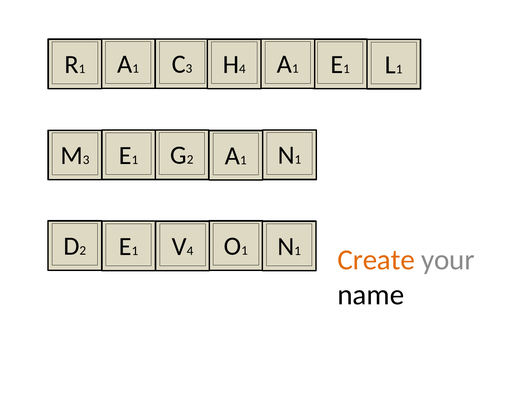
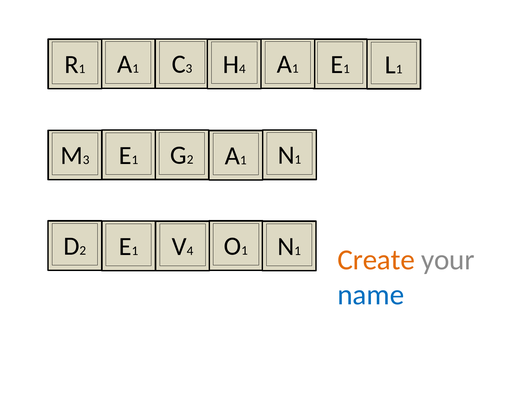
name colour: black -> blue
